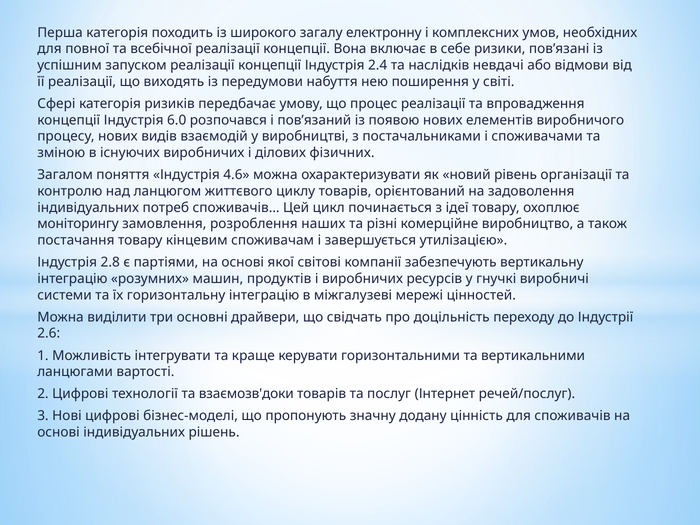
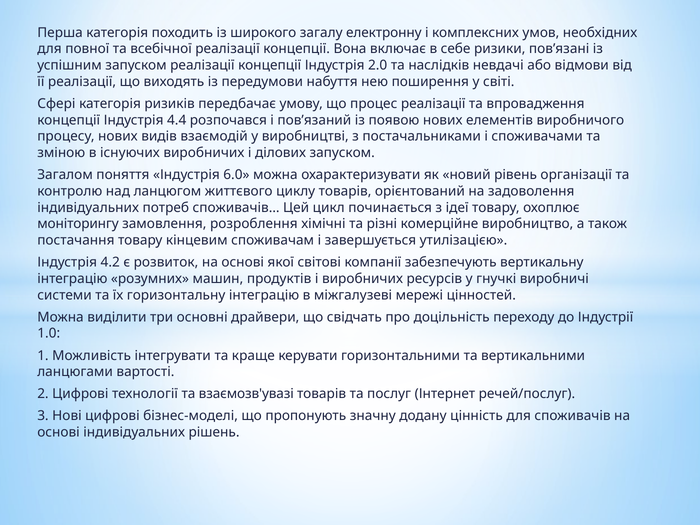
2.4: 2.4 -> 2.0
6.0: 6.0 -> 4.4
ділових фізичних: фізичних -> запуском
4.6: 4.6 -> 6.0
наших: наших -> хімічні
2.8: 2.8 -> 4.2
партіями: партіями -> розвиток
2.6: 2.6 -> 1.0
взаємозв'доки: взаємозв'доки -> взаємозв'увазі
